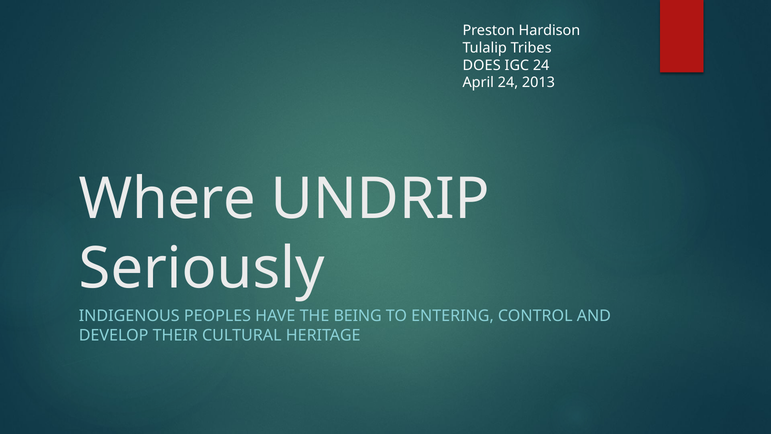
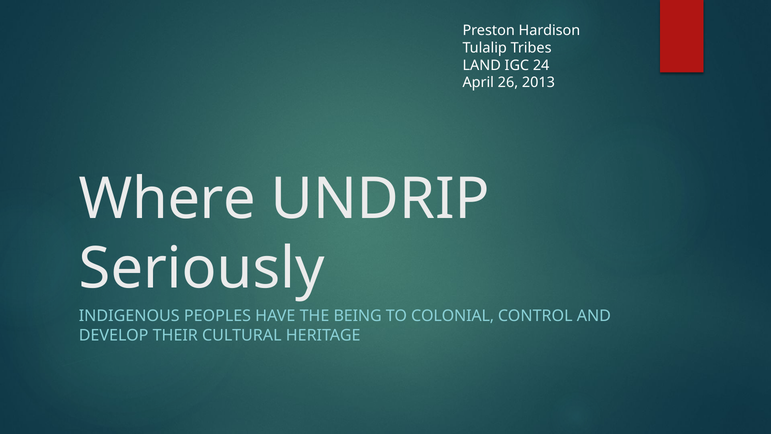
DOES: DOES -> LAND
April 24: 24 -> 26
ENTERING: ENTERING -> COLONIAL
